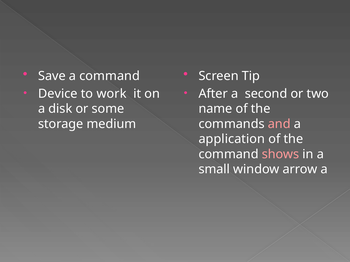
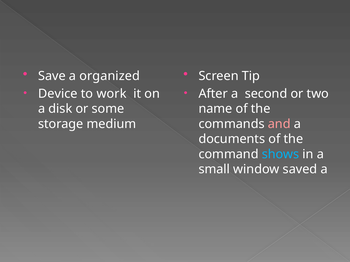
a command: command -> organized
application: application -> documents
shows colour: pink -> light blue
arrow: arrow -> saved
